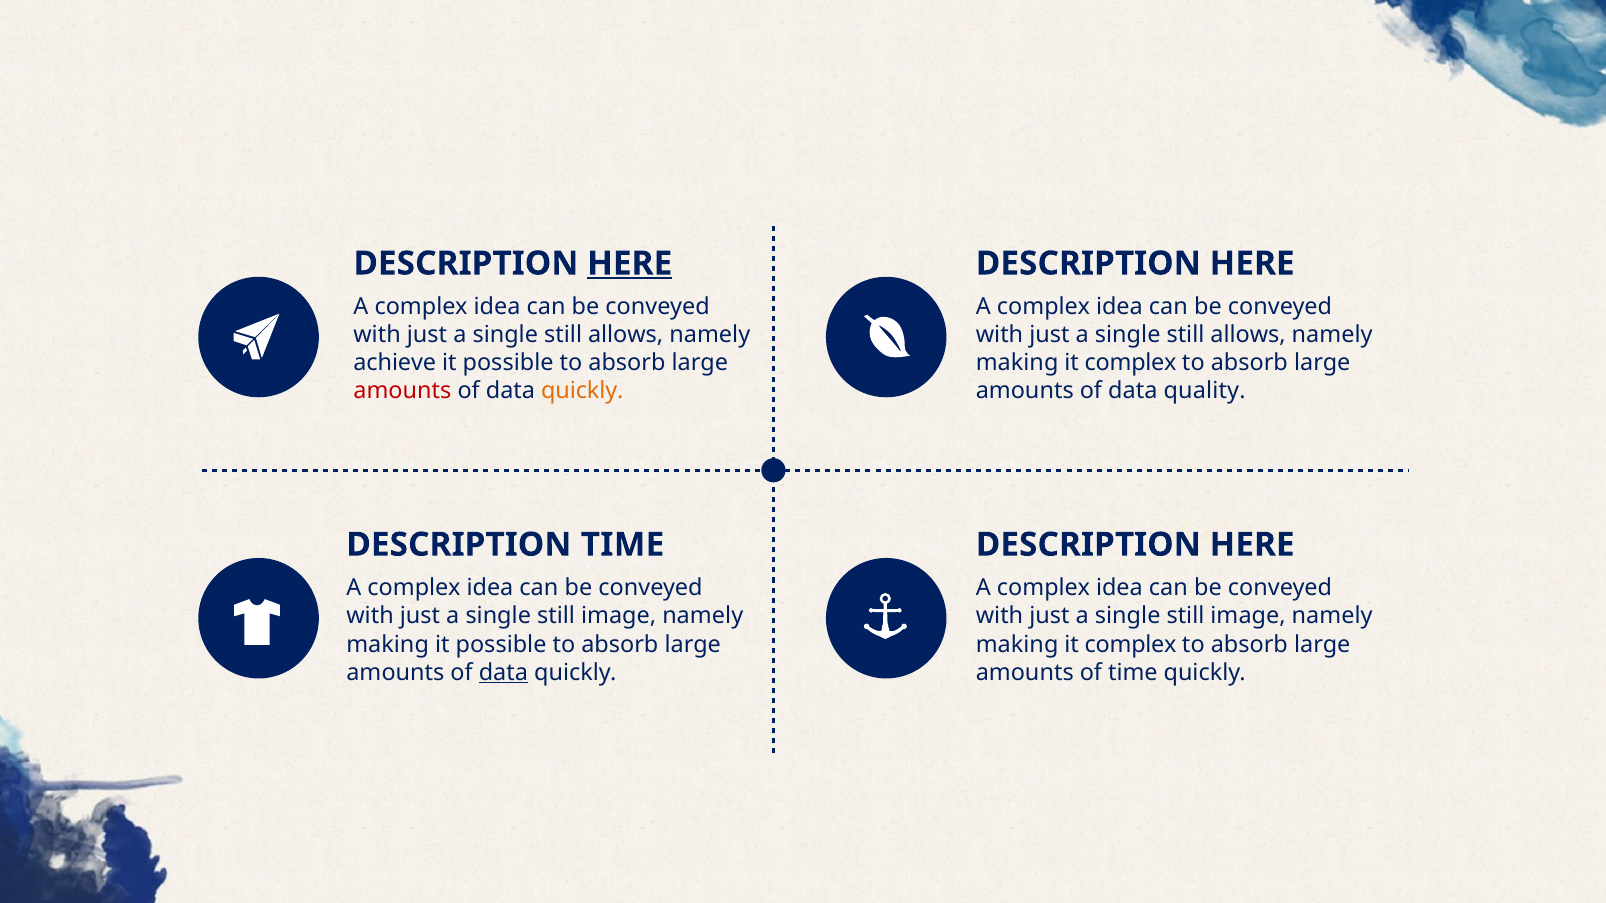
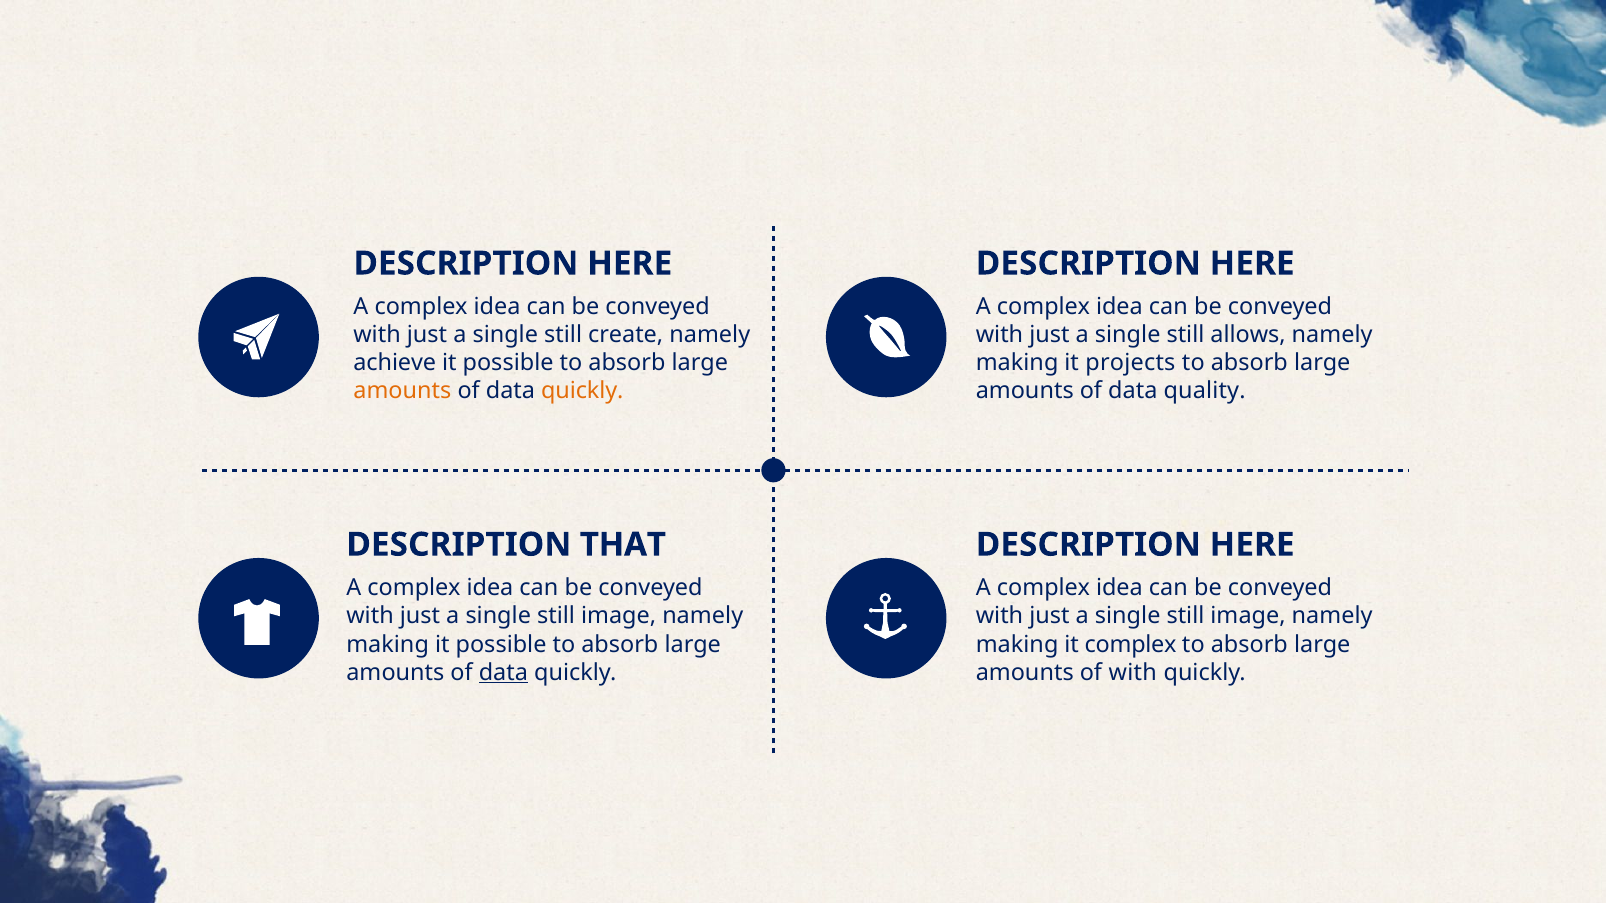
HERE at (630, 264) underline: present -> none
allows at (626, 335): allows -> create
complex at (1131, 363): complex -> projects
amounts at (402, 391) colour: red -> orange
DESCRIPTION TIME: TIME -> THAT
of time: time -> with
